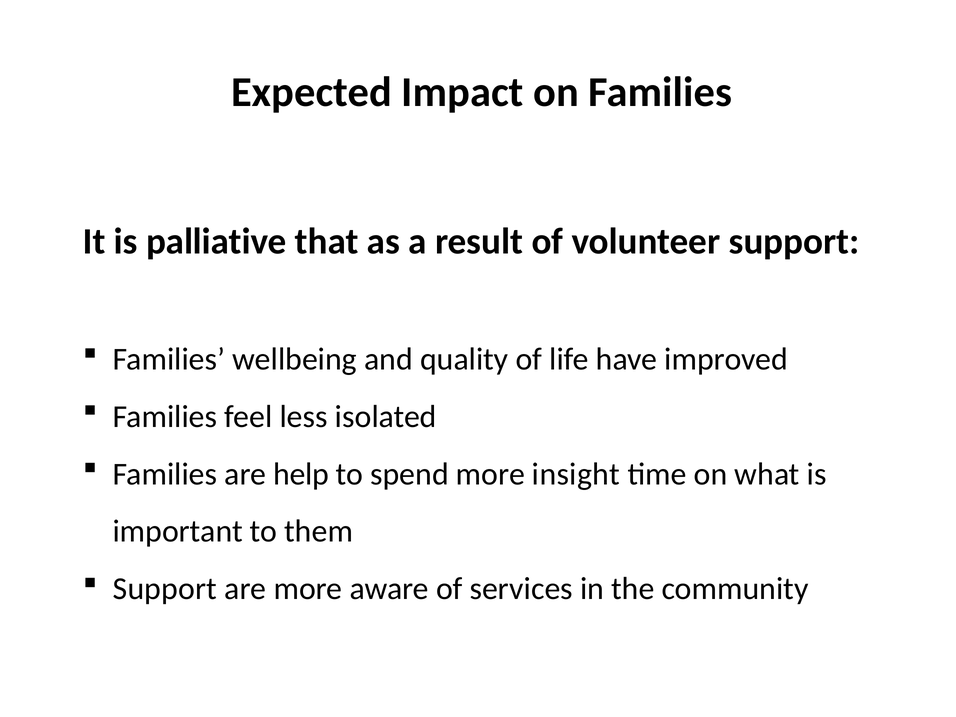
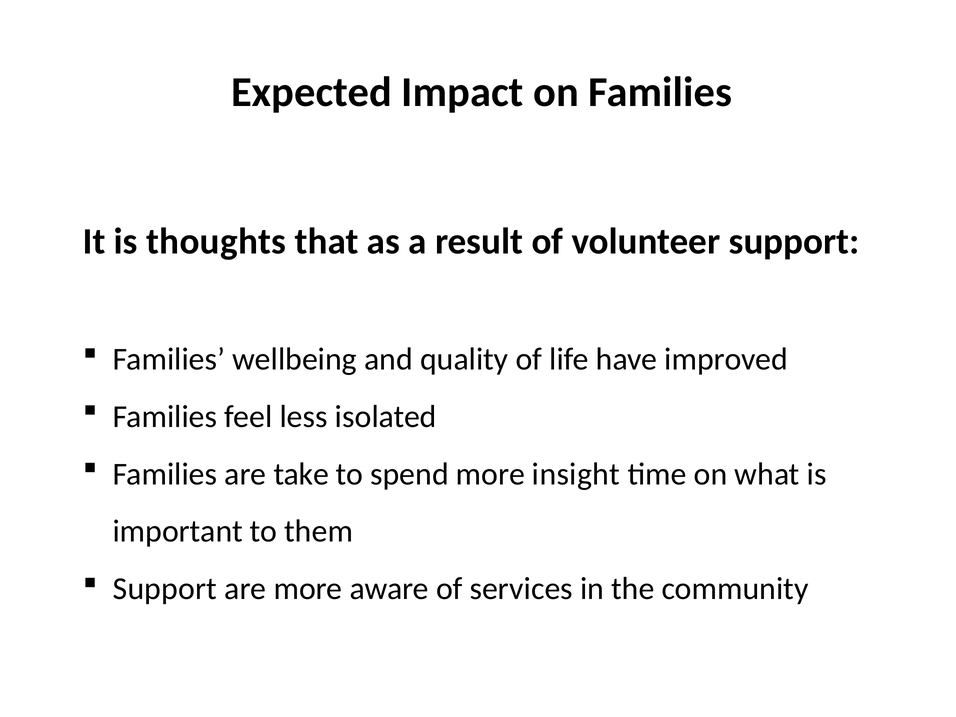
palliative: palliative -> thoughts
help: help -> take
